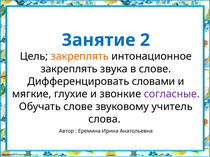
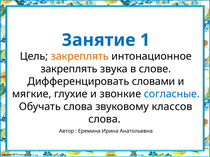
2: 2 -> 1
согласные colour: purple -> blue
Обучать слове: слове -> слова
учитель: учитель -> классов
